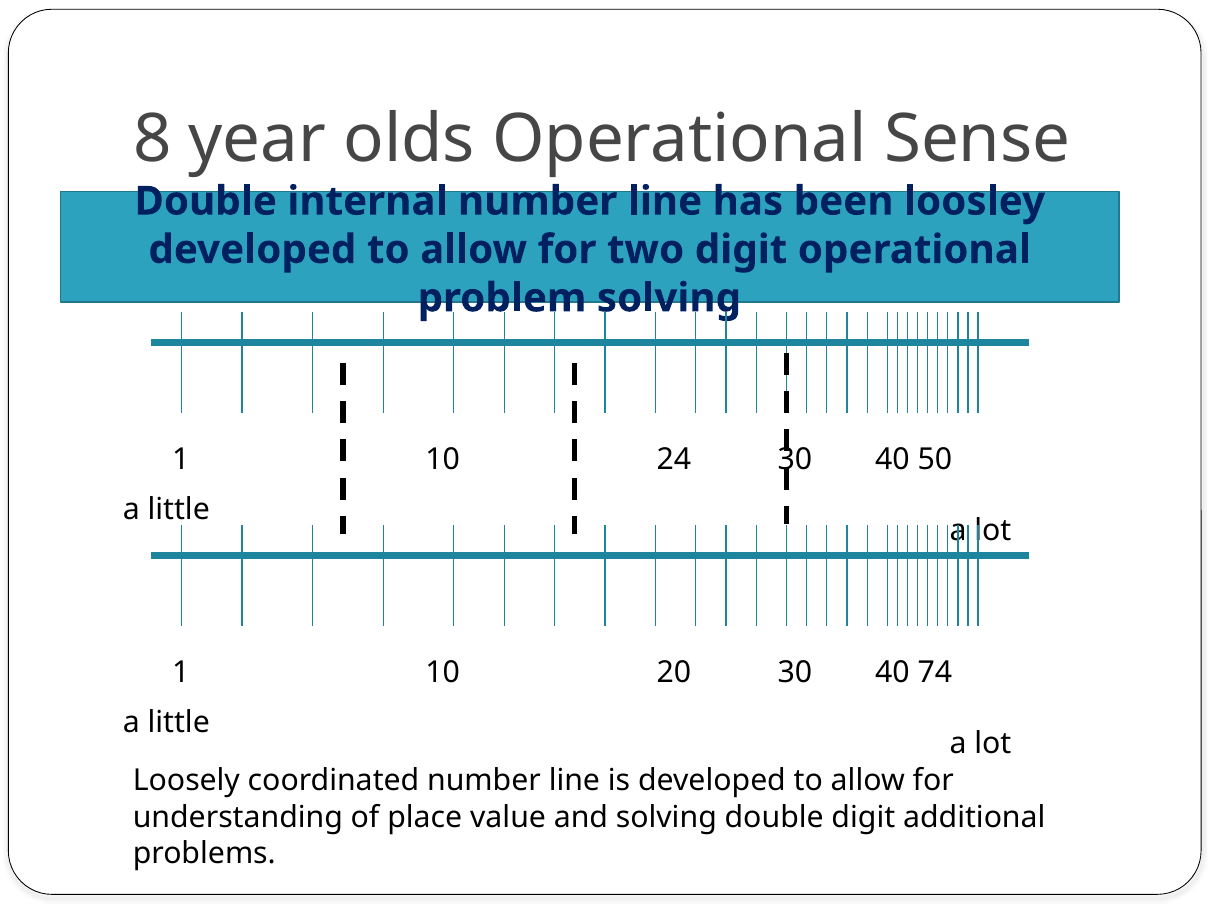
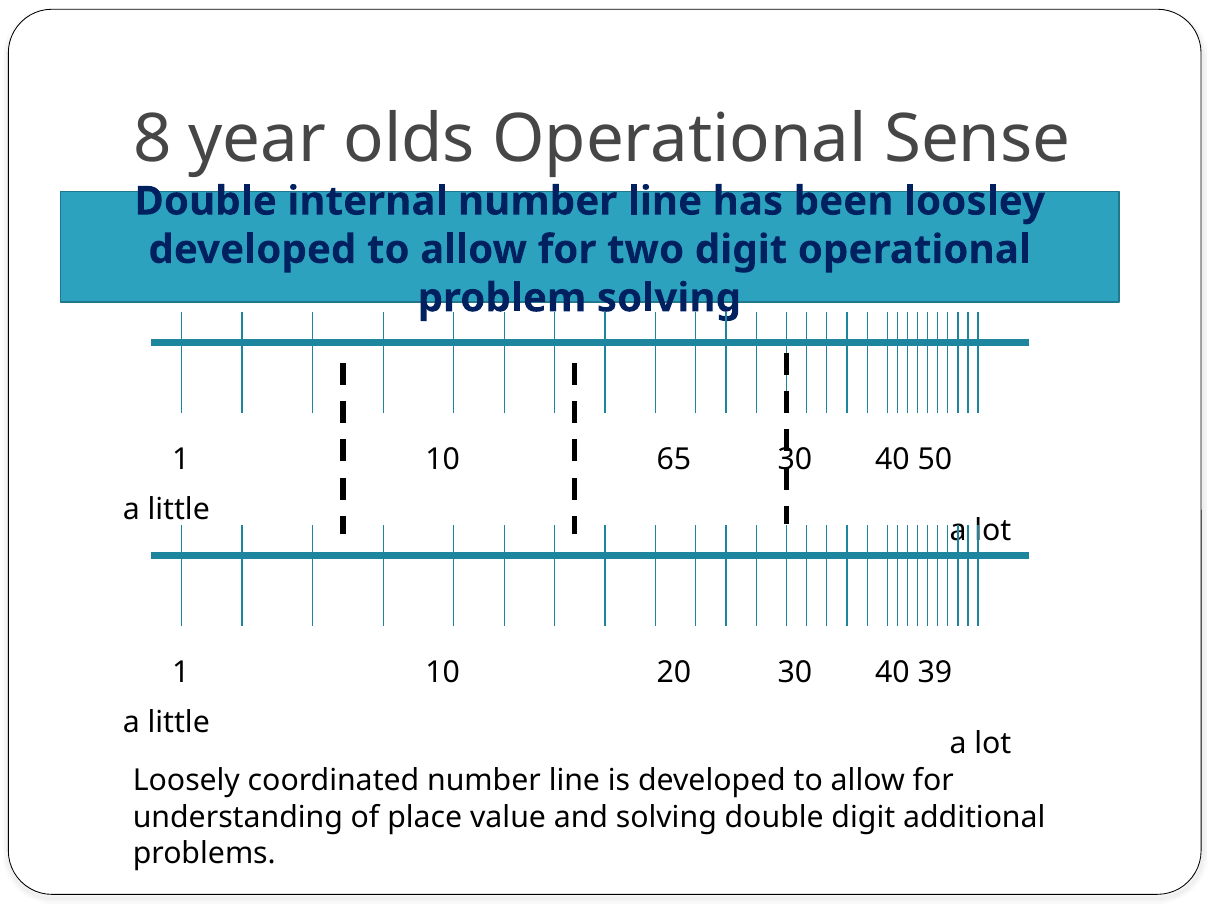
24: 24 -> 65
74: 74 -> 39
